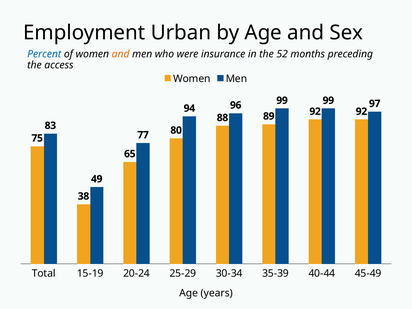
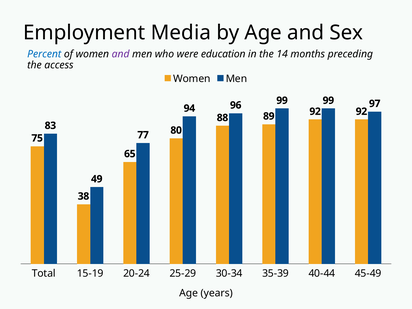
Urban: Urban -> Media
and at (121, 54) colour: orange -> purple
insurance: insurance -> education
52: 52 -> 14
